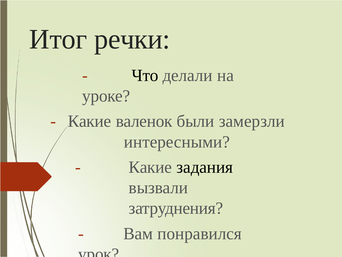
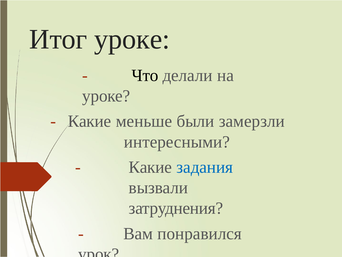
Итог речки: речки -> уроке
валенок: валенок -> меньше
задания colour: black -> blue
